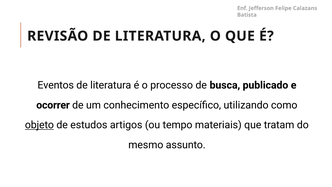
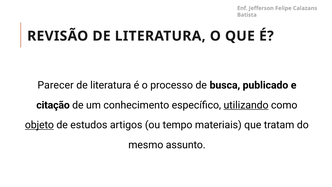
Eventos: Eventos -> Parecer
ocorrer: ocorrer -> citação
utilizando underline: none -> present
